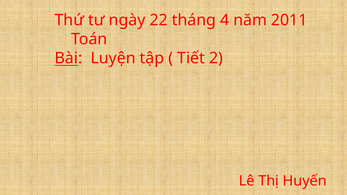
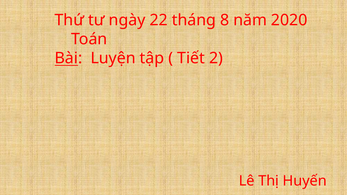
4: 4 -> 8
2011: 2011 -> 2020
